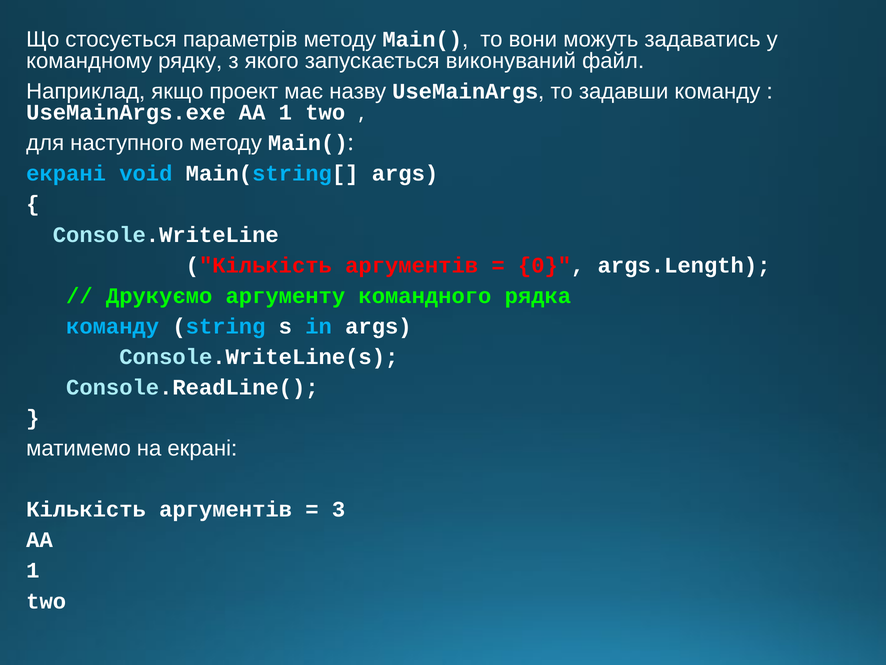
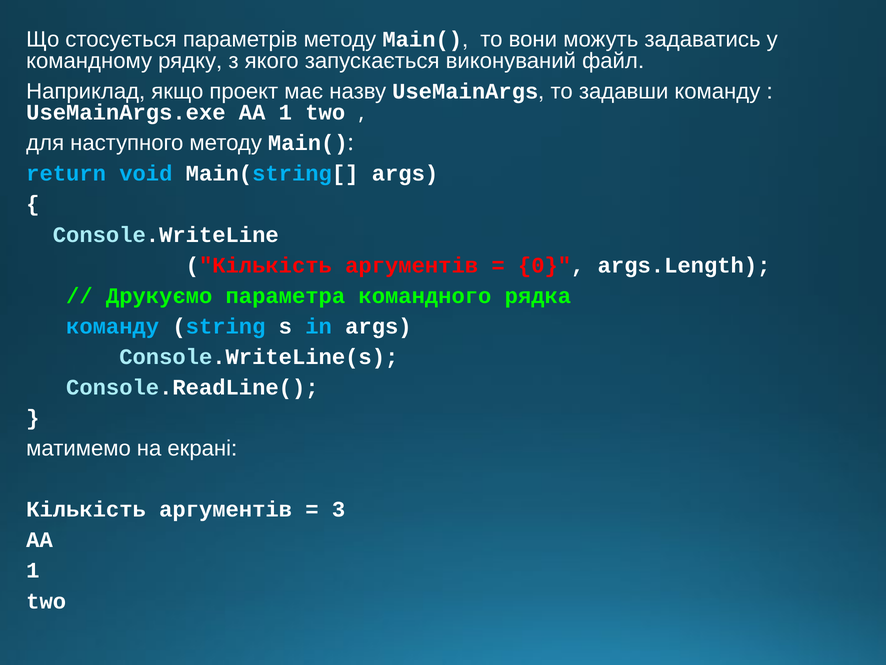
екрані at (66, 173): екрані -> return
аргументу: аргументу -> параметра
